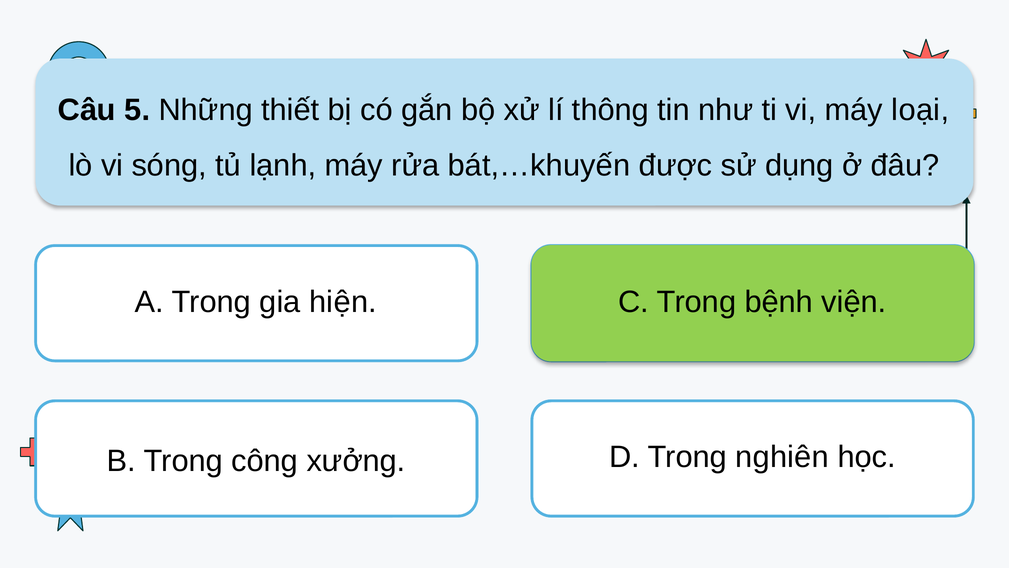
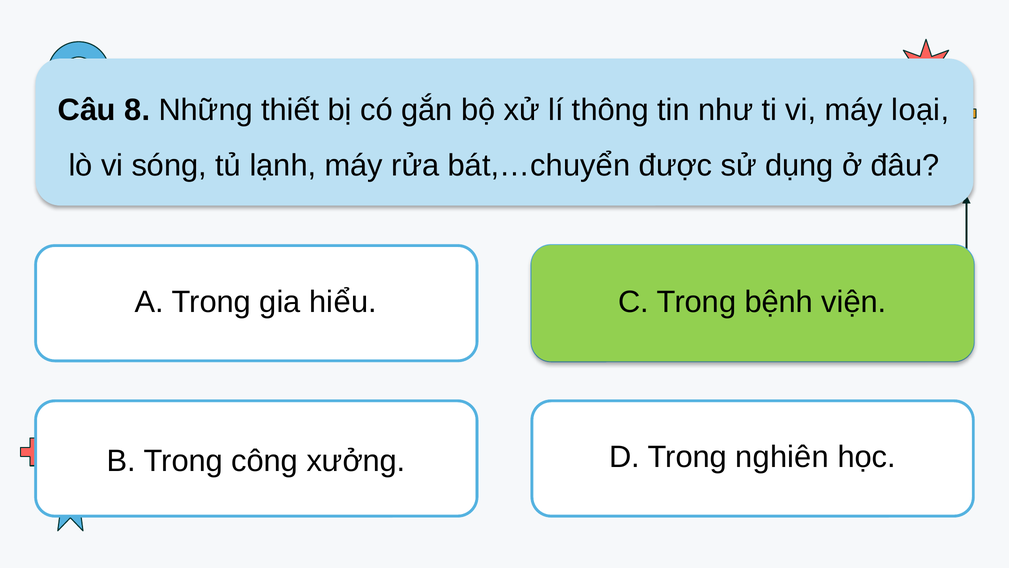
5: 5 -> 8
bát,…khuyến: bát,…khuyến -> bát,…chuyển
hiện: hiện -> hiểu
